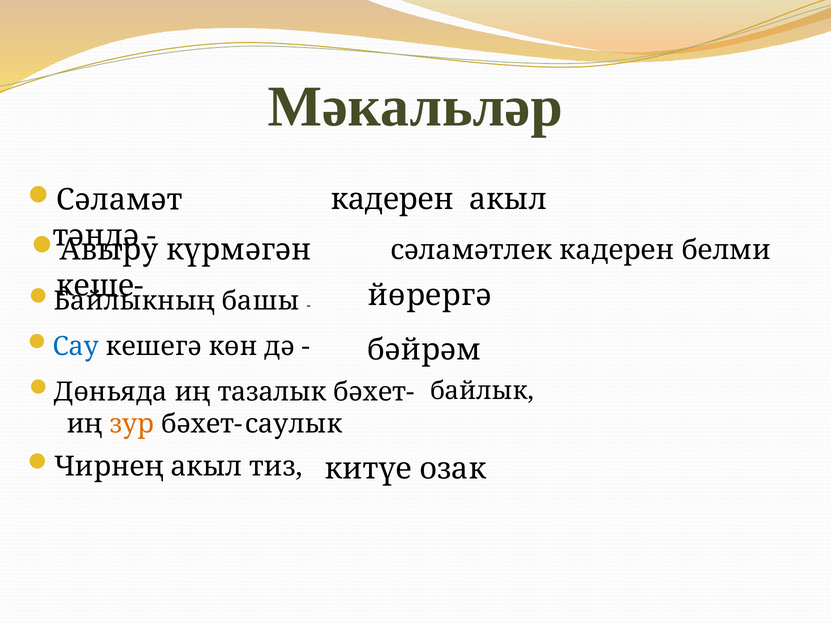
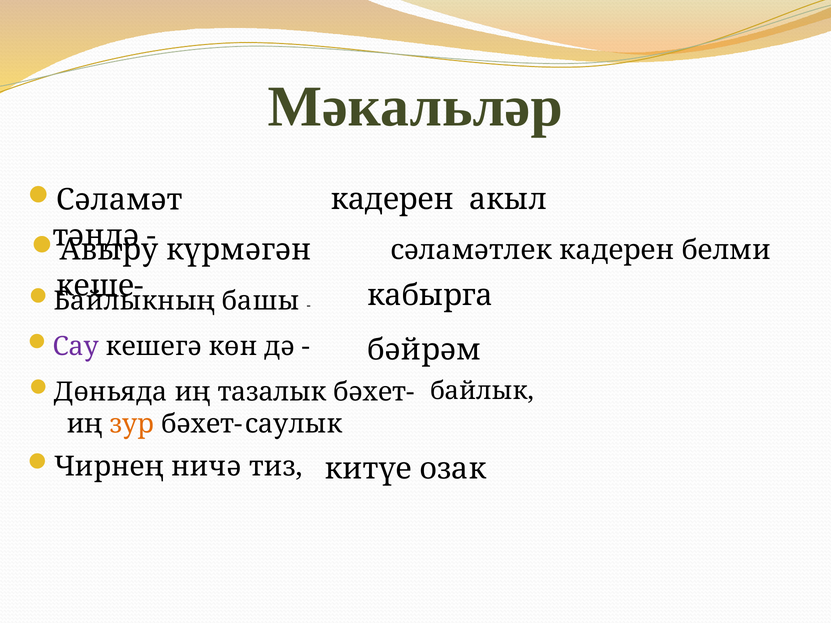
йөрергә: йөрергә -> кабырга
Сау colour: blue -> purple
Чирнең акыл: акыл -> ничә
